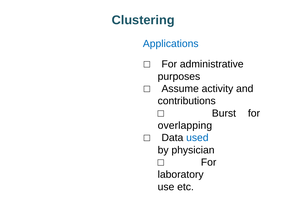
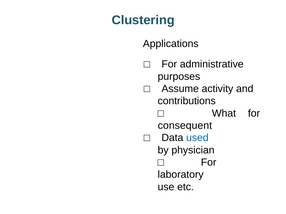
Applications colour: blue -> black
Burst: Burst -> What
overlapping: overlapping -> consequent
